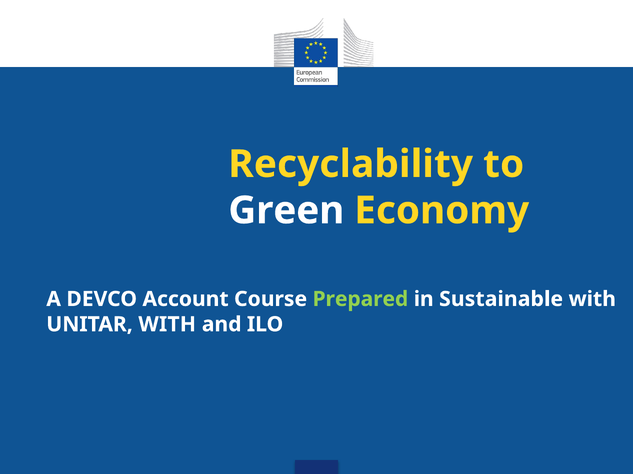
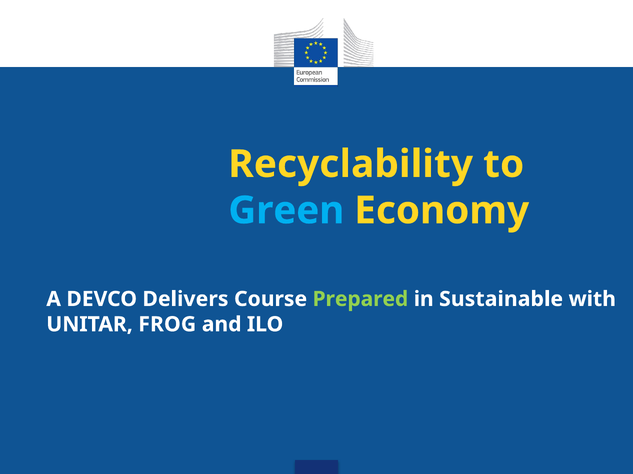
Green colour: white -> light blue
Account: Account -> Delivers
UNITAR WITH: WITH -> FROG
